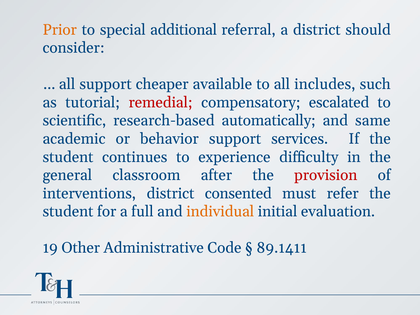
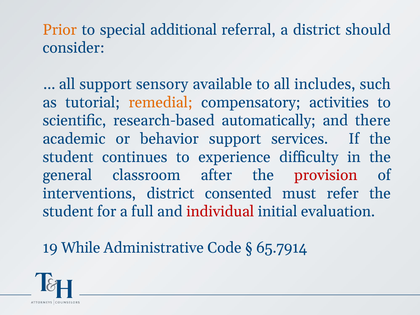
cheaper: cheaper -> sensory
remedial colour: red -> orange
escalated: escalated -> activities
same: same -> there
individual colour: orange -> red
Other: Other -> While
89.1411: 89.1411 -> 65.7914
